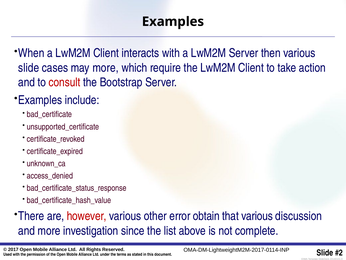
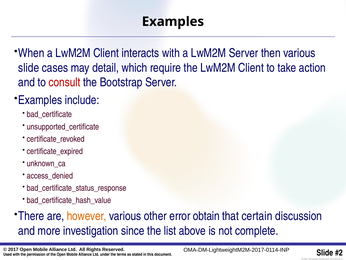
may more: more -> detail
however colour: red -> orange
that various: various -> certain
